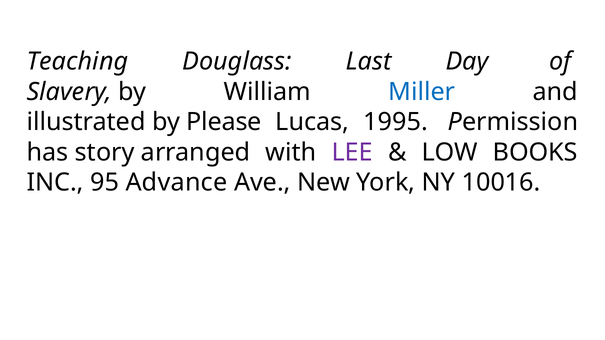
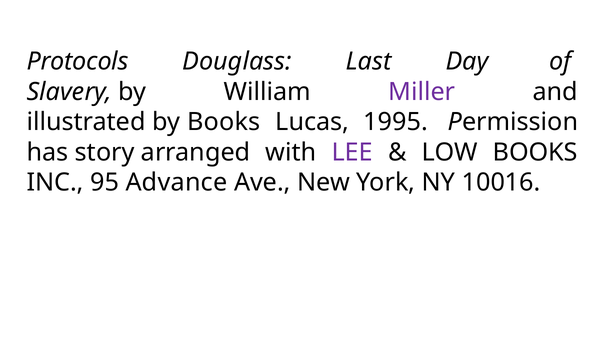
Teaching: Teaching -> Protocols
Miller colour: blue -> purple
by Please: Please -> Books
